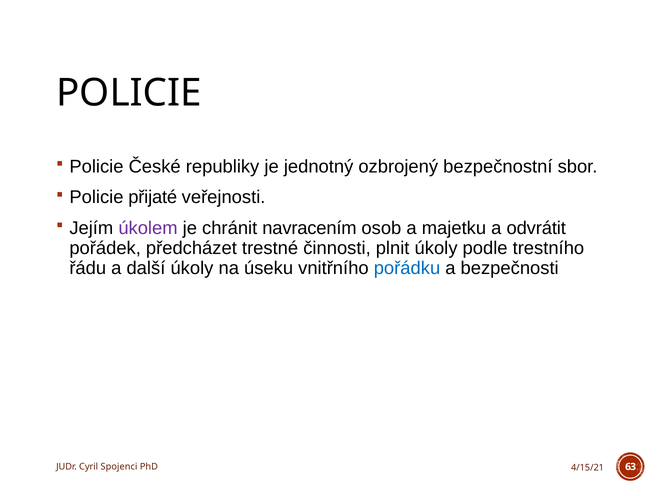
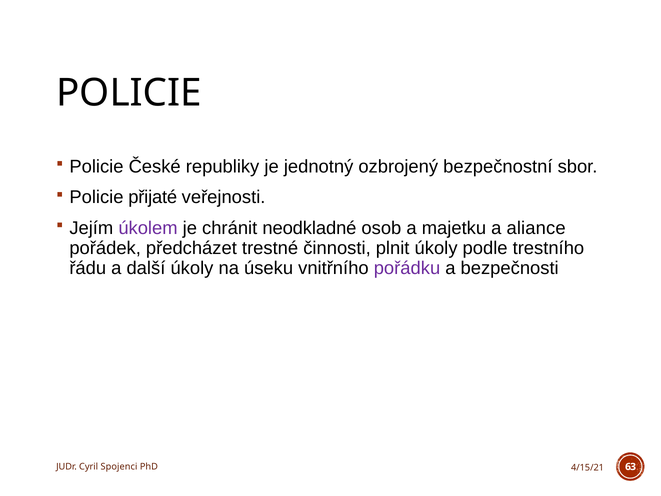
navracením: navracením -> neodkladné
odvrátit: odvrátit -> aliance
pořádku colour: blue -> purple
